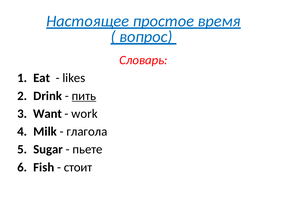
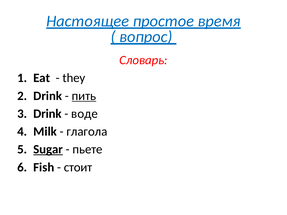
likes: likes -> they
Want at (48, 114): Want -> Drink
work: work -> воде
Sugar underline: none -> present
